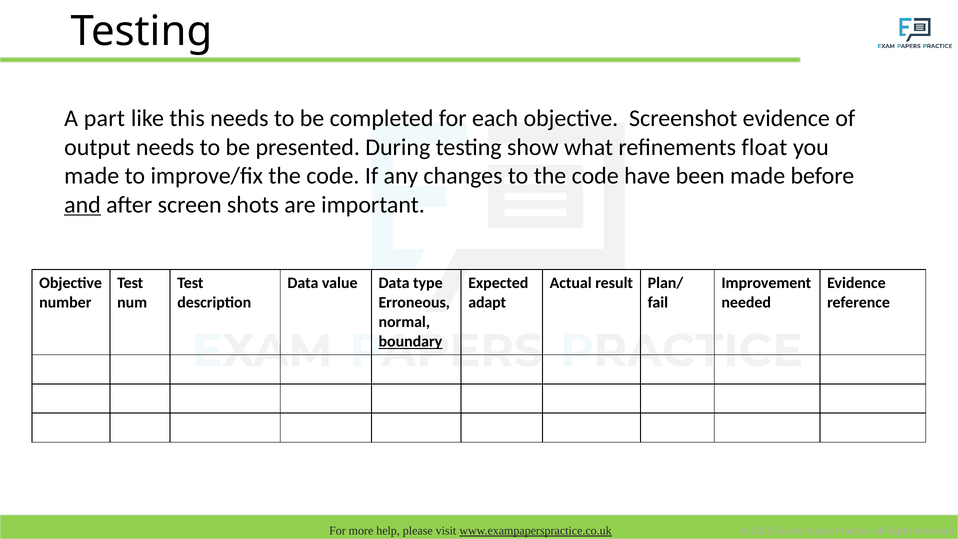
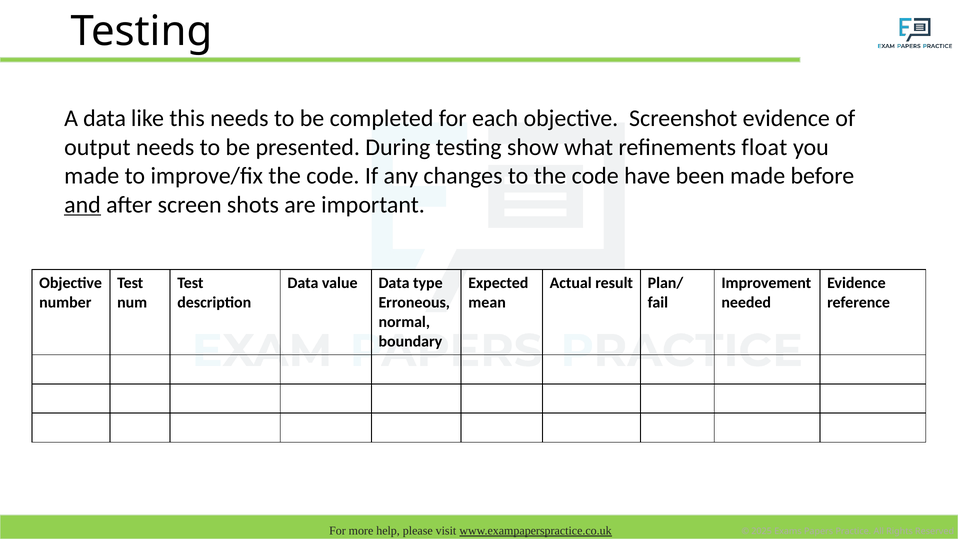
A part: part -> data
adapt: adapt -> mean
boundary underline: present -> none
